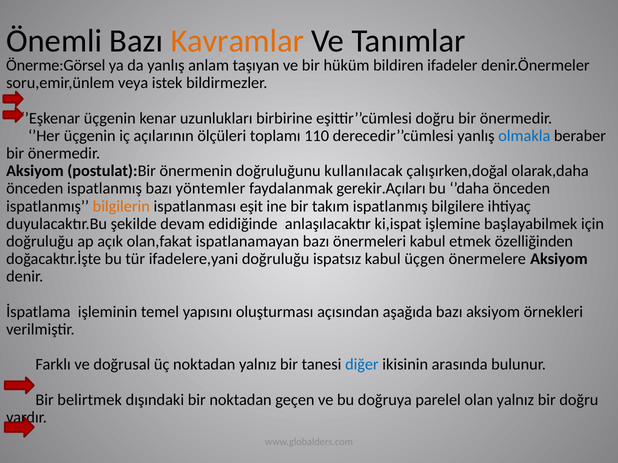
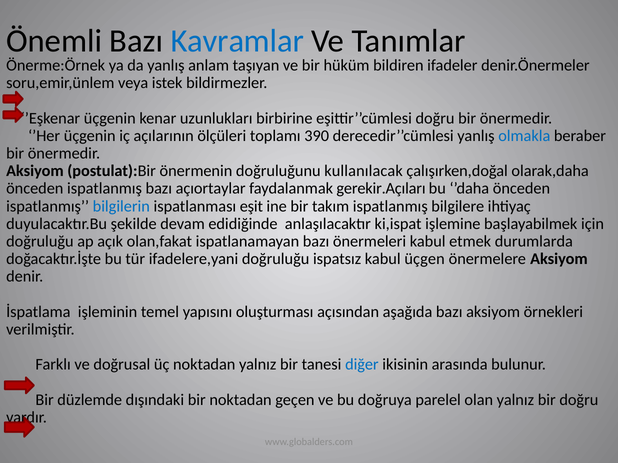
Kavramlar colour: orange -> blue
Önerme:Görsel: Önerme:Görsel -> Önerme:Örnek
110: 110 -> 390
yöntemler: yöntemler -> açıortaylar
bilgilerin colour: orange -> blue
özelliğinden: özelliğinden -> durumlarda
belirtmek: belirtmek -> düzlemde
